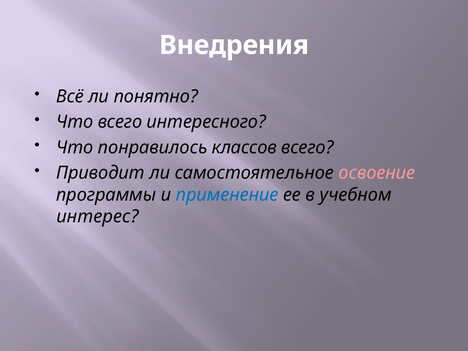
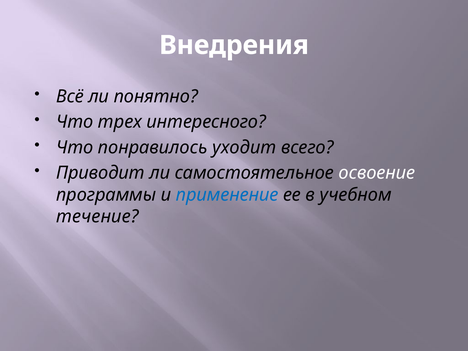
Что всего: всего -> трех
классов: классов -> уходит
освоение colour: pink -> white
интерес: интерес -> течение
